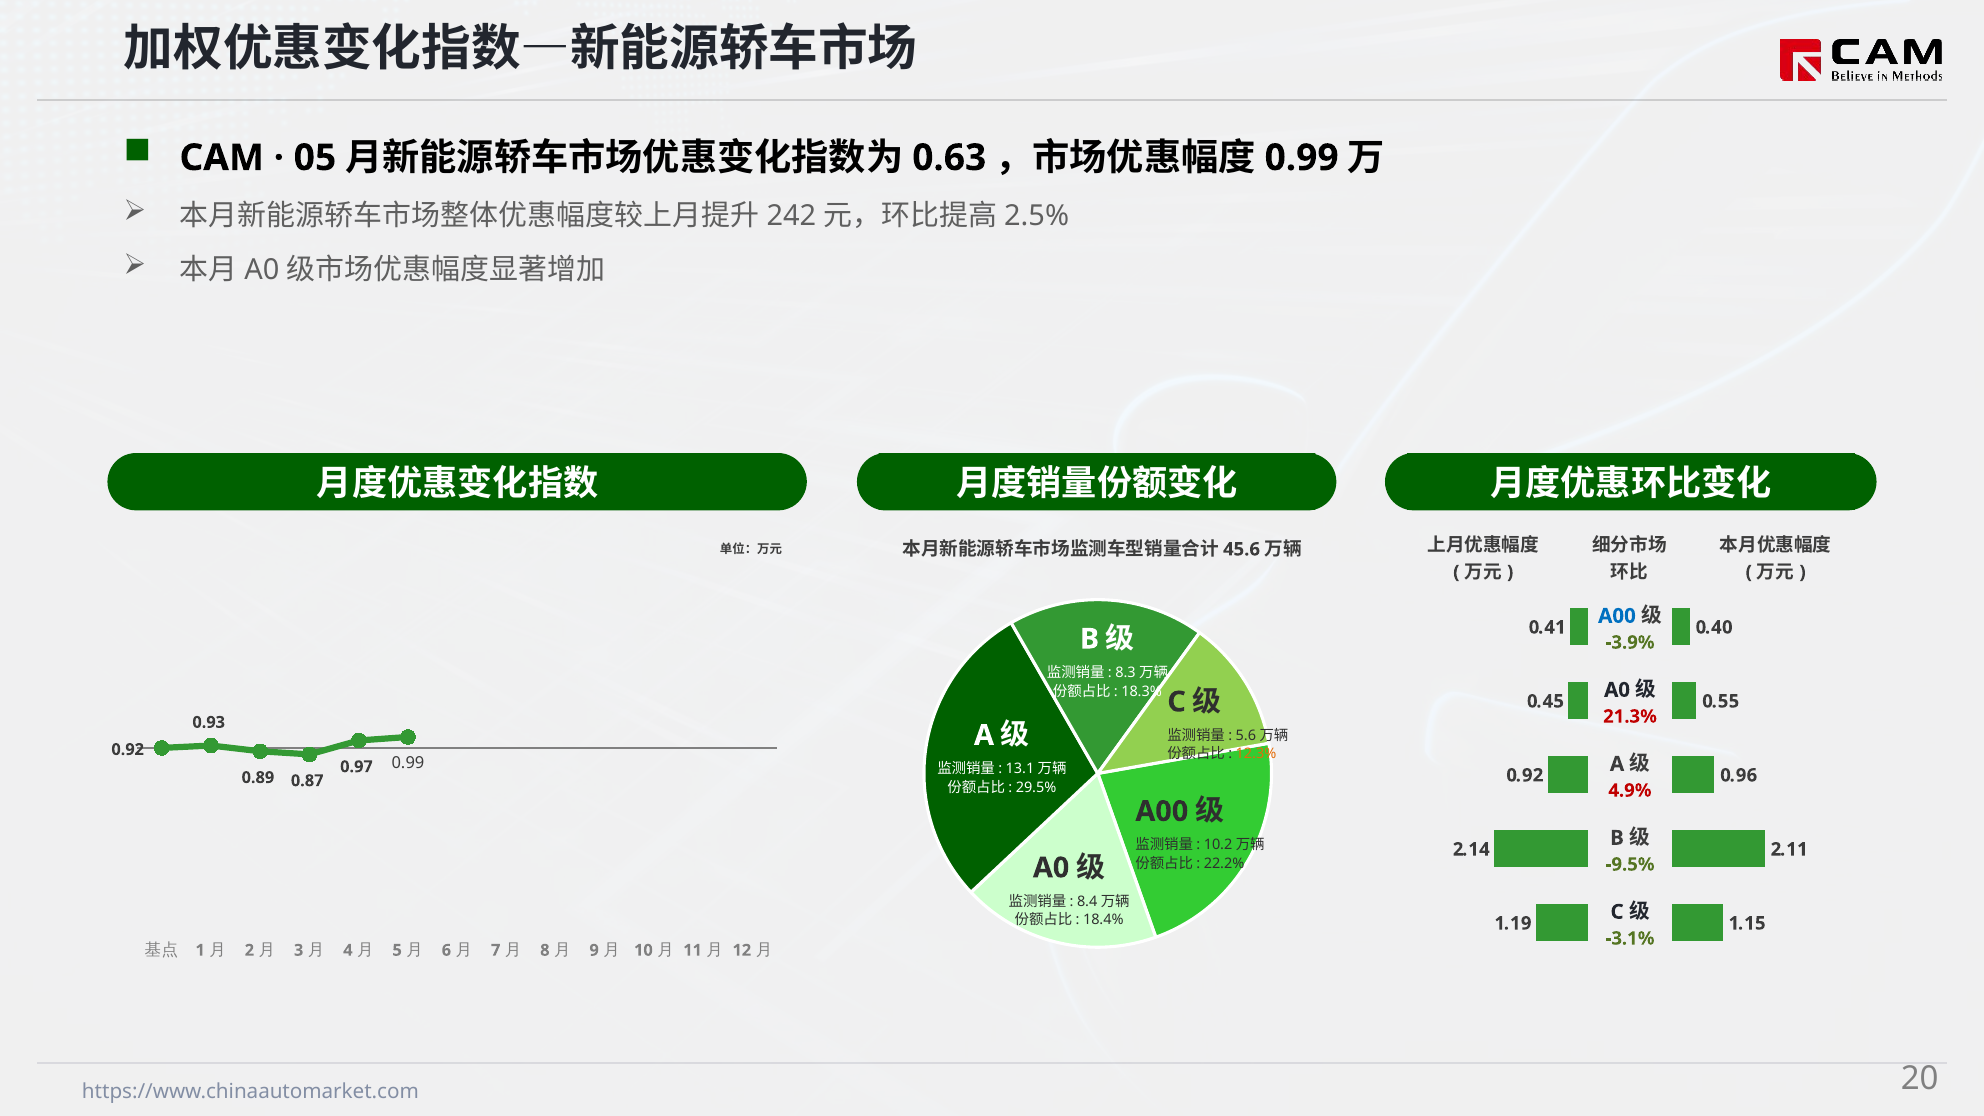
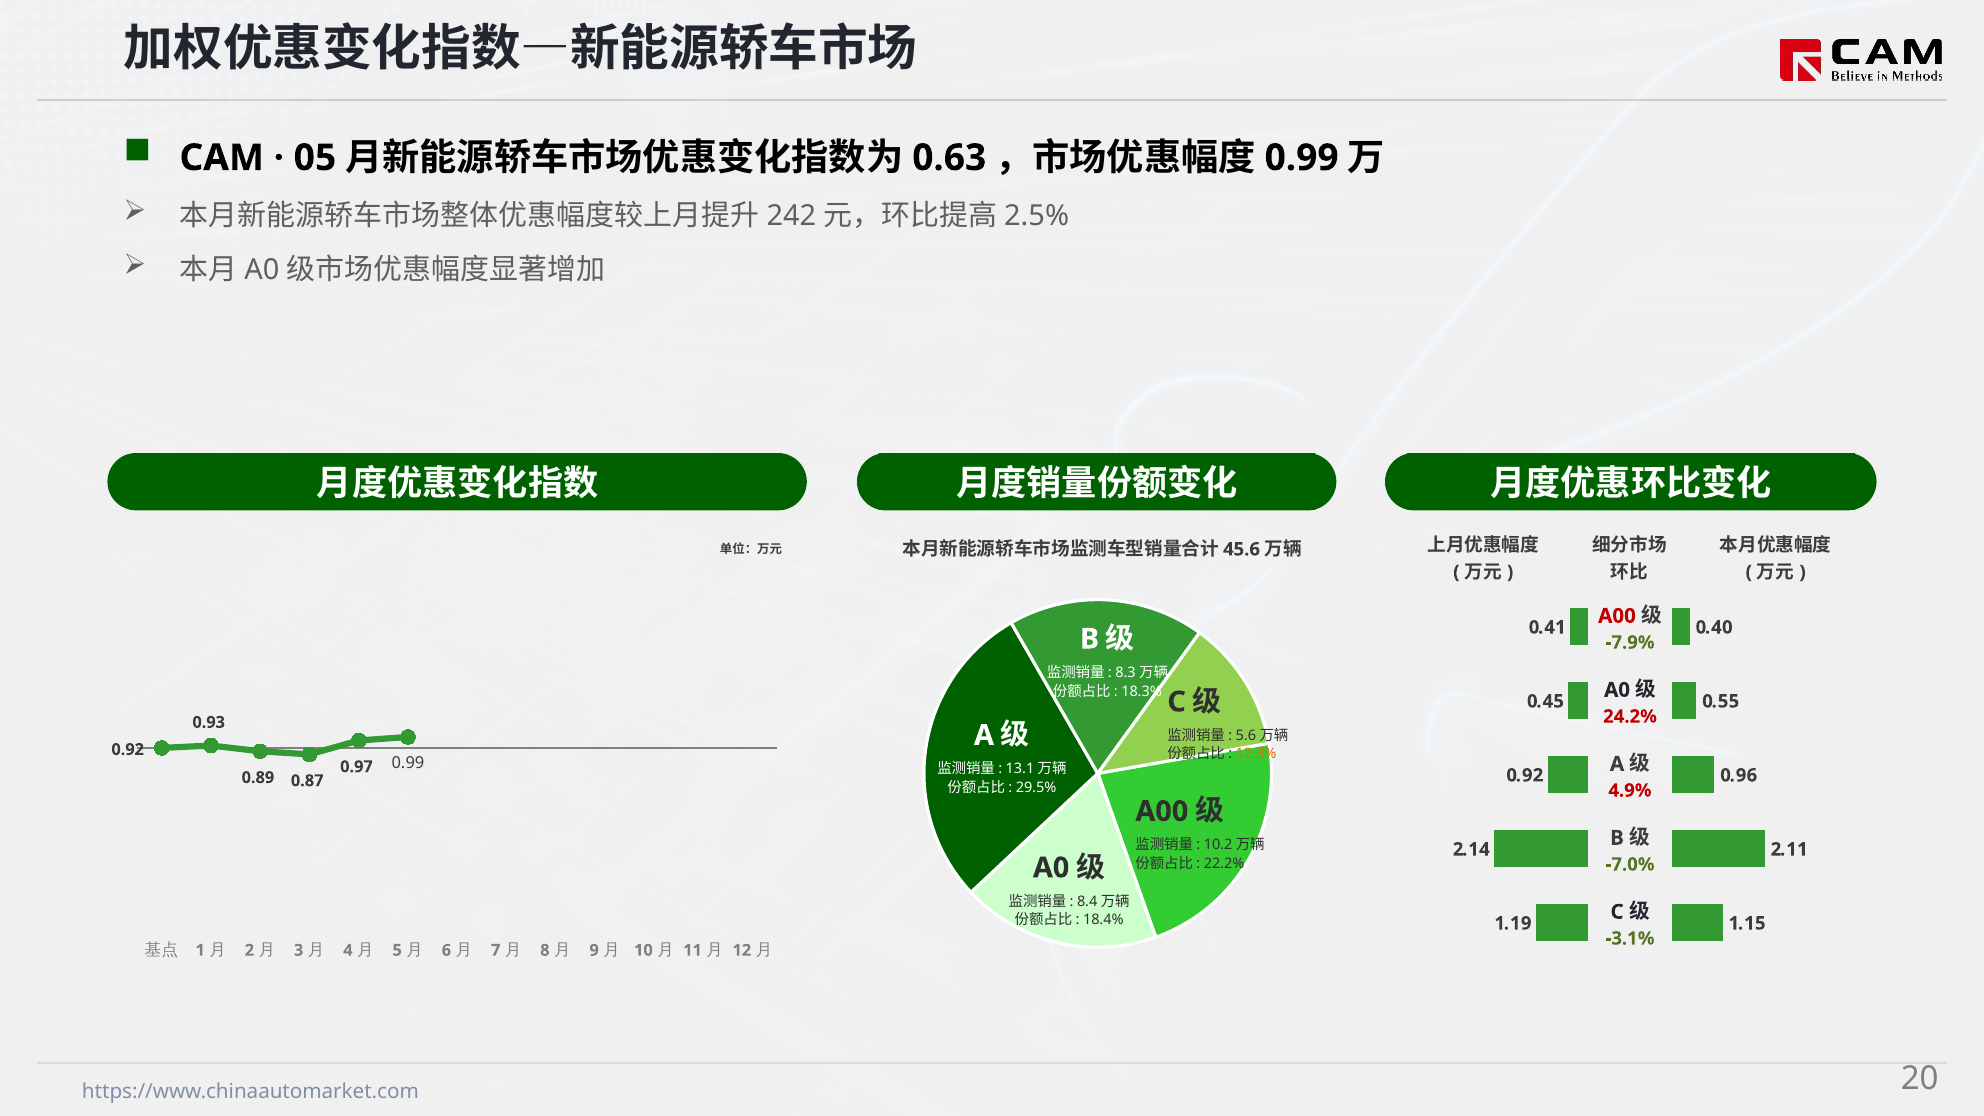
A00 at (1617, 616) colour: blue -> red
-3.9%: -3.9% -> -7.9%
21.3%: 21.3% -> 24.2%
-9.5%: -9.5% -> -7.0%
